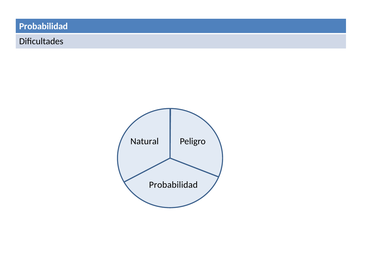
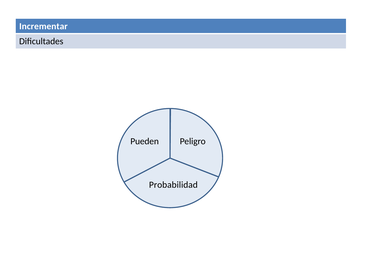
Probabilidad at (43, 26): Probabilidad -> Incrementar
Natural: Natural -> Pueden
